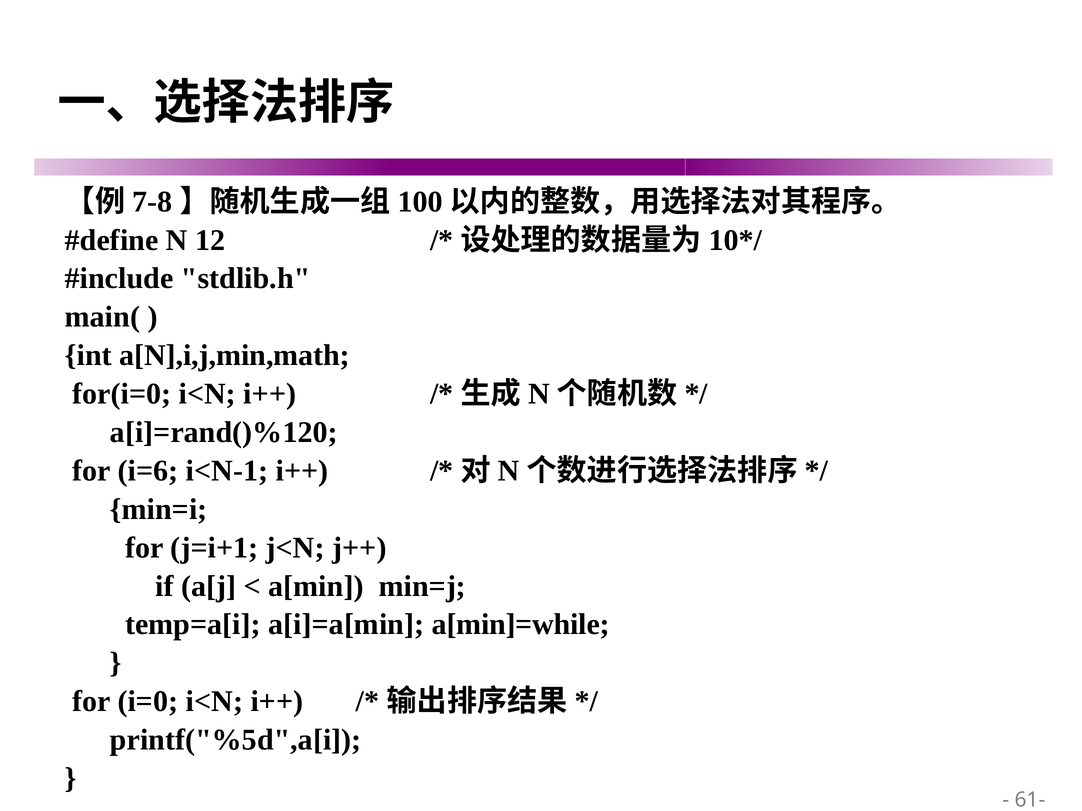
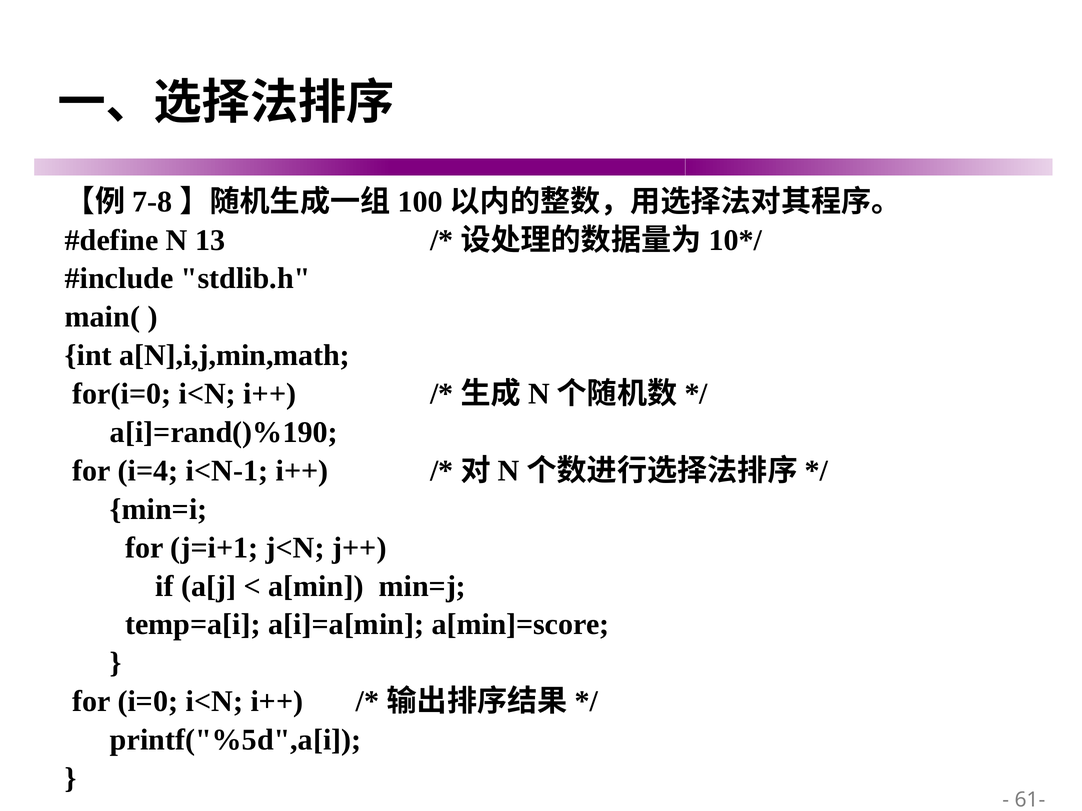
12: 12 -> 13
a[i]=rand()%120: a[i]=rand()%120 -> a[i]=rand()%190
i=6: i=6 -> i=4
a[min]=while: a[min]=while -> a[min]=score
